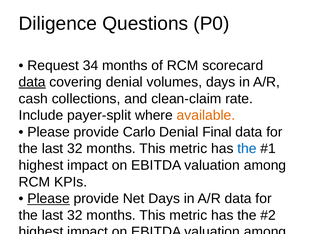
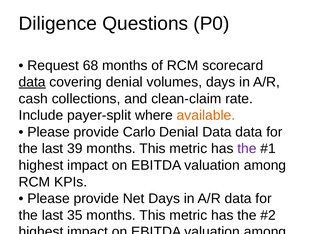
34: 34 -> 68
Denial Final: Final -> Data
32 at (75, 149): 32 -> 39
the at (247, 149) colour: blue -> purple
Please at (49, 199) underline: present -> none
32 at (75, 215): 32 -> 35
